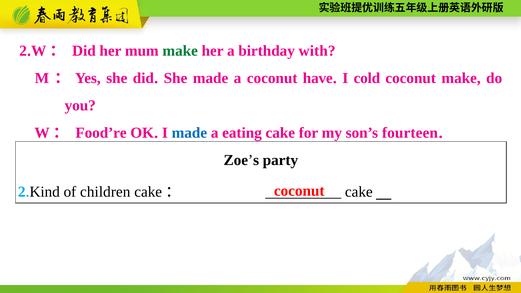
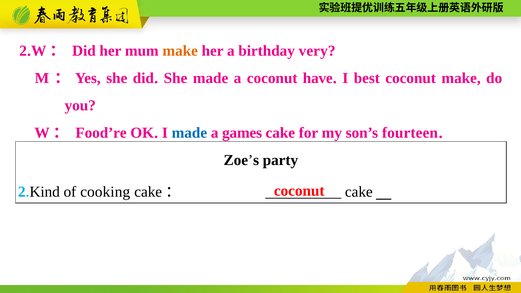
make at (180, 51) colour: green -> orange
with: with -> very
cold: cold -> best
eating: eating -> games
children: children -> cooking
